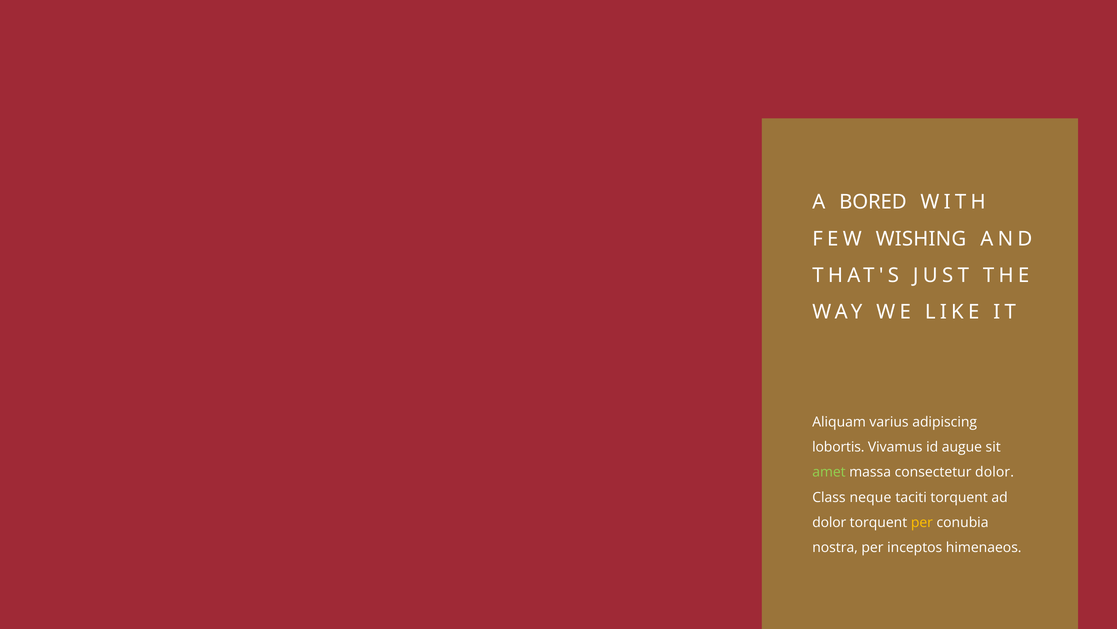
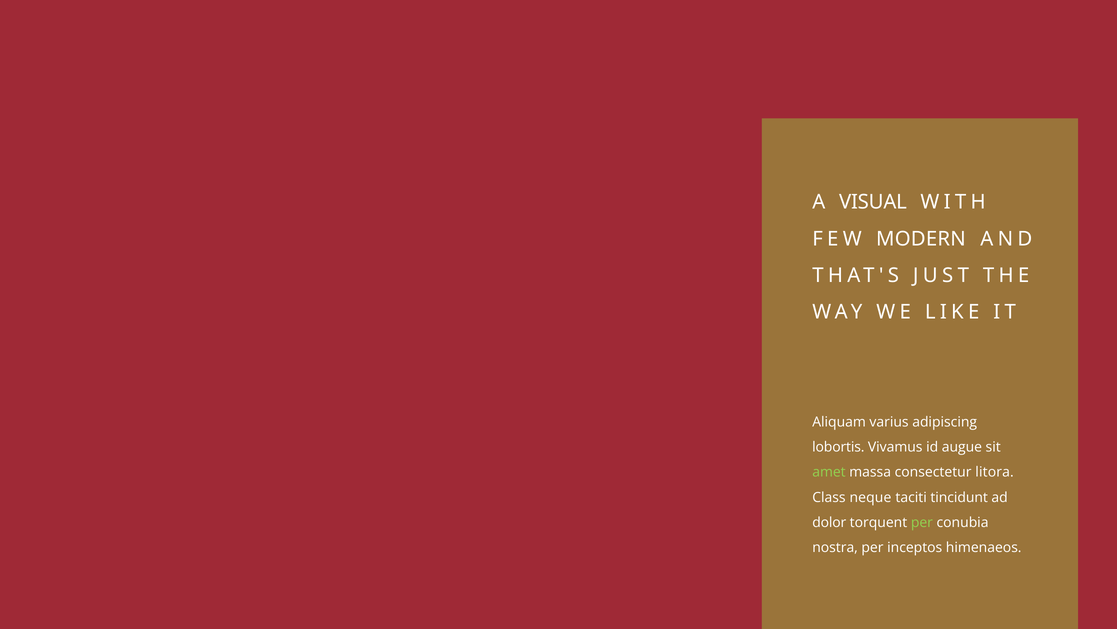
BORED: BORED -> VISUAL
WISHING: WISHING -> MODERN
consectetur dolor: dolor -> litora
taciti torquent: torquent -> tincidunt
per at (922, 522) colour: yellow -> light green
